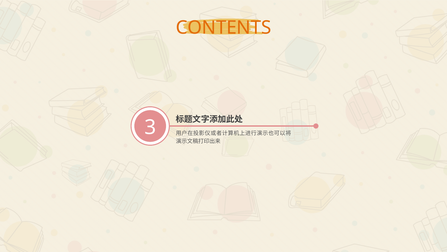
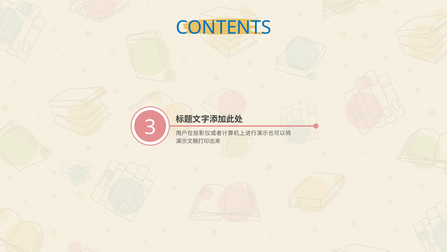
CONTENTS colour: orange -> blue
